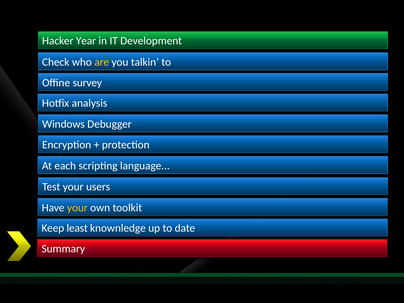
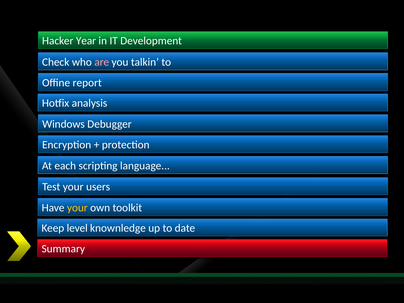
are colour: yellow -> pink
survey: survey -> report
least: least -> level
